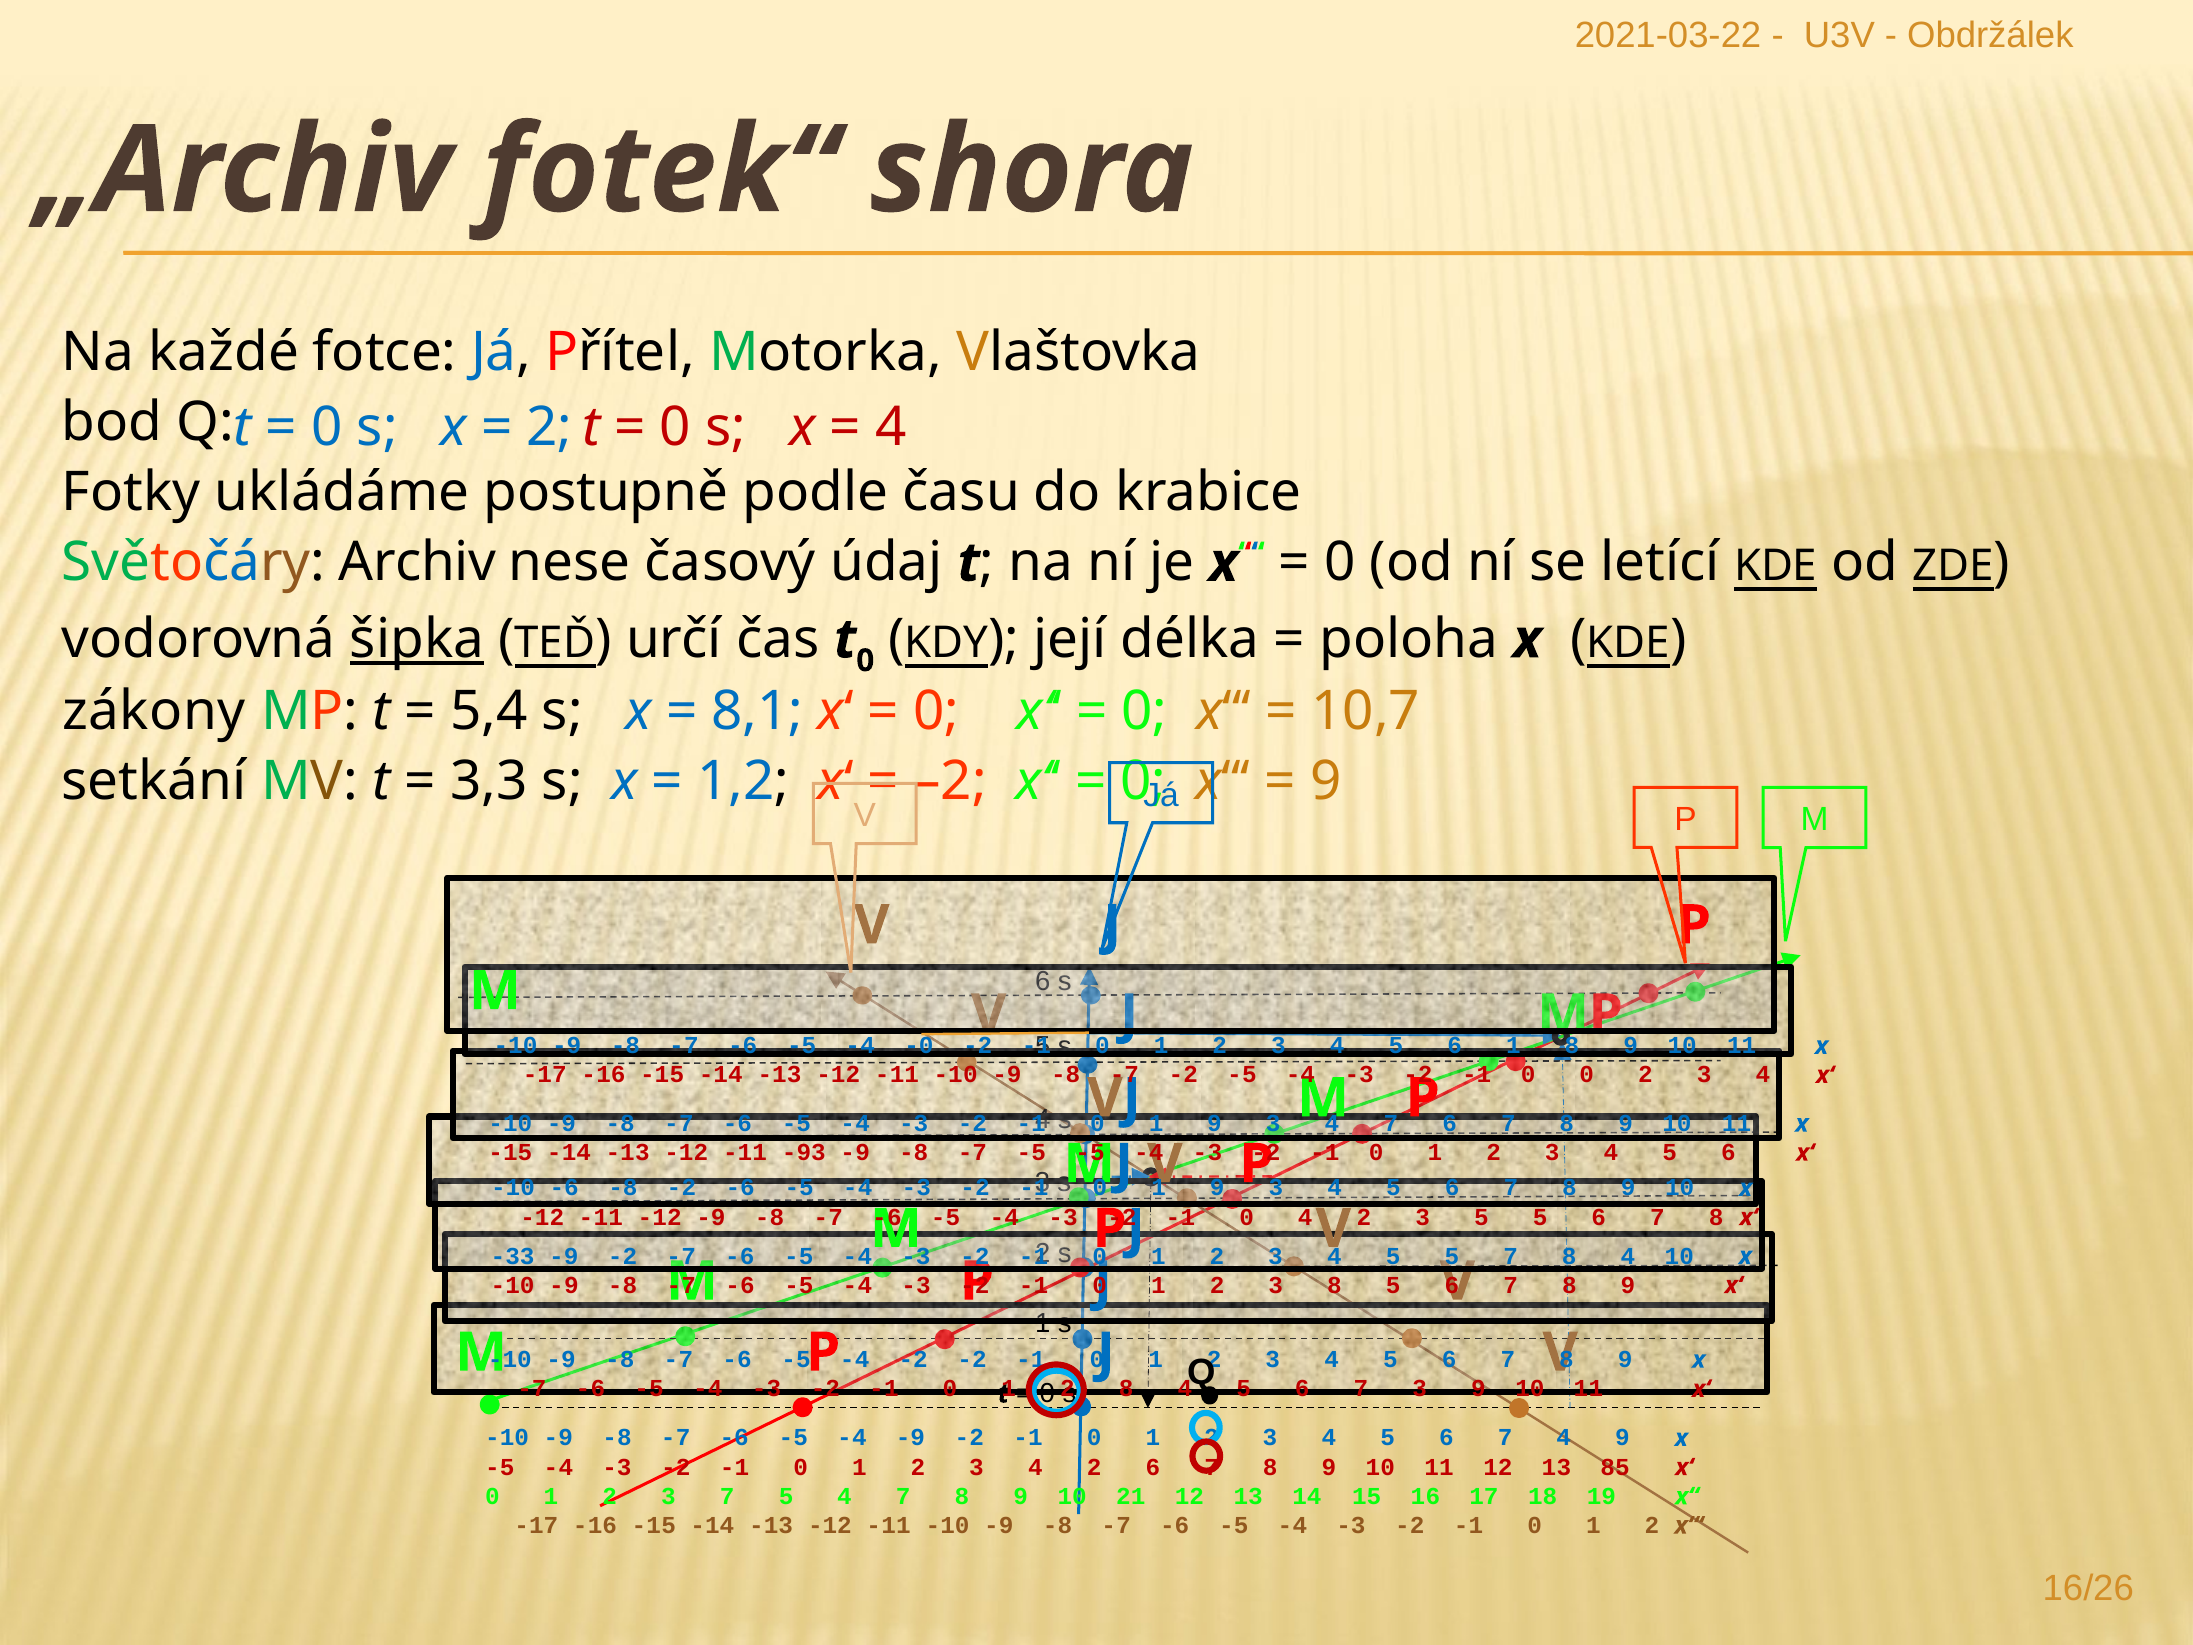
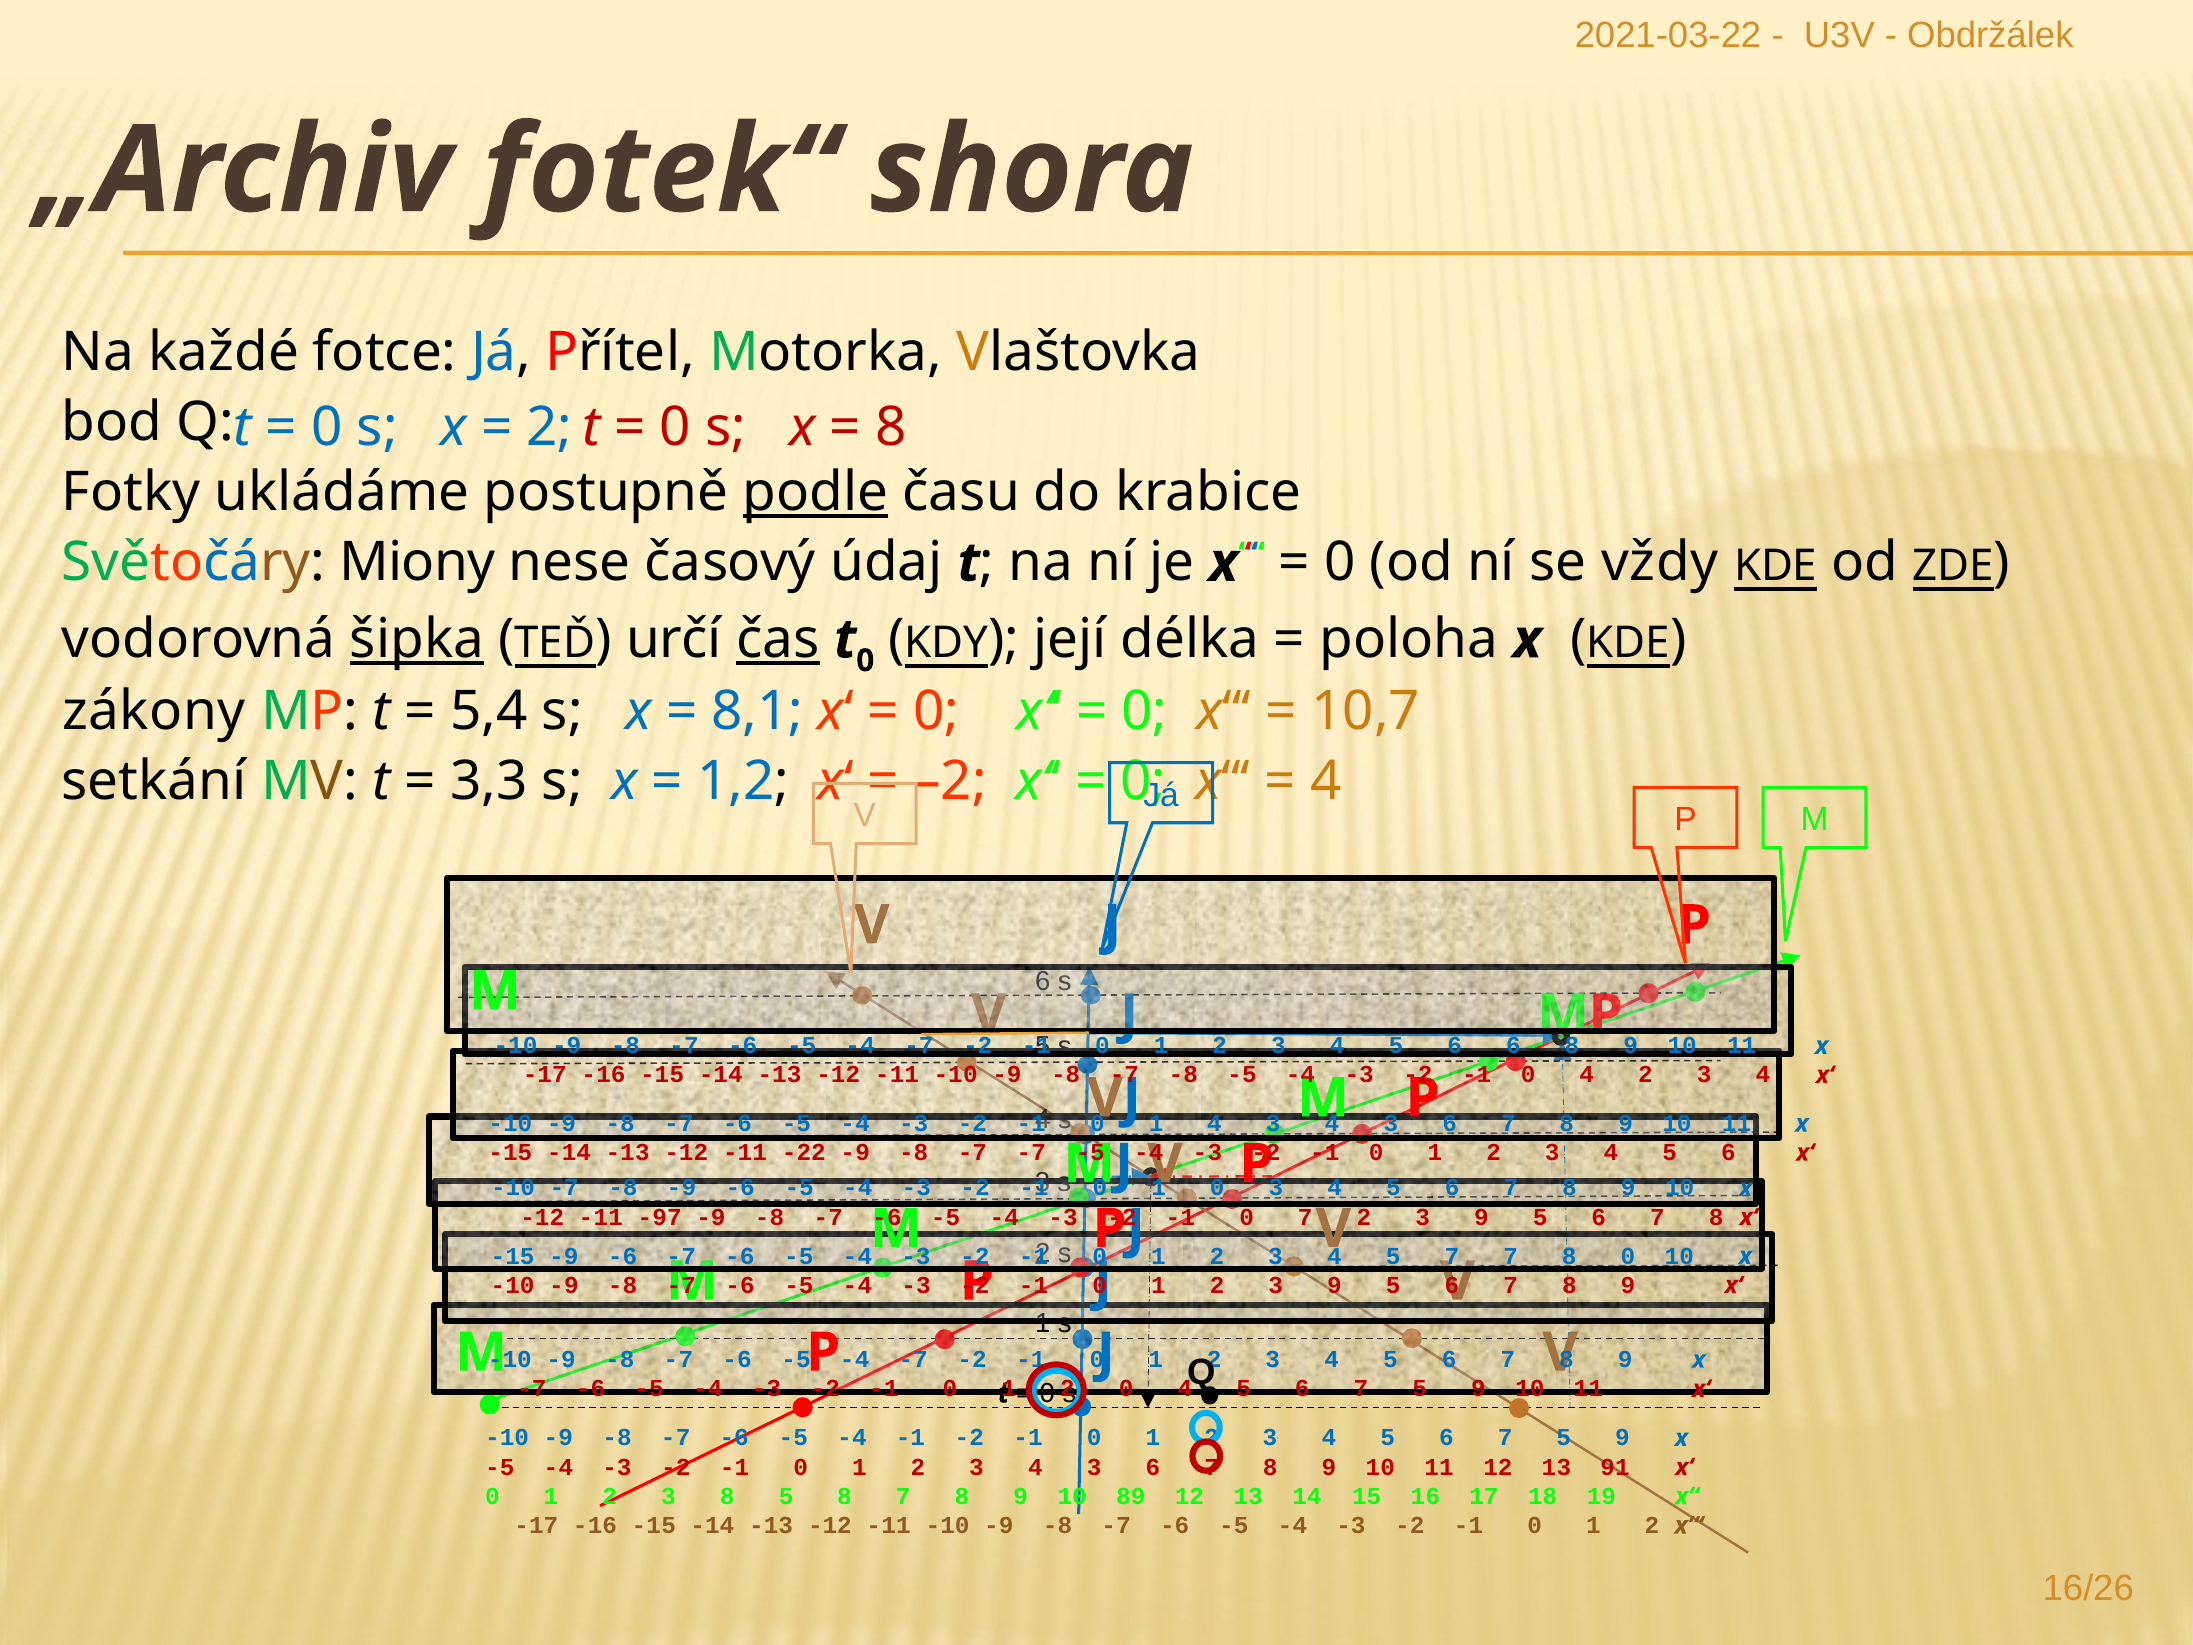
4 at (891, 427): 4 -> 8
podle underline: none -> present
Archiv: Archiv -> Miony
letící: letící -> vždy
čas underline: none -> present
9 at (1326, 781): 9 -> 4
-0 at (919, 1046): -0 -> -7
6 1: 1 -> 6
-8 -7 -2: -2 -> -8
-1 0 0: 0 -> 4
9 at (1215, 1123): 9 -> 4
7 at (1391, 1123): 7 -> 3
-93: -93 -> -22
-7 -5: -5 -> -7
-10 -6: -6 -> -7
-8 -2: -2 -> -9
9 at (1217, 1188): 9 -> 0
-11 -12: -12 -> -97
0 4: 4 -> 7
5 at (1481, 1217): 5 -> 9
-33 at (513, 1256): -33 -> -15
-2 at (623, 1256): -2 -> -6
5 at (1452, 1256): 5 -> 7
7 8 4: 4 -> 0
1 2 3 8: 8 -> 9
-2 at (913, 1359): -2 -> -7
8 at (1126, 1389): 8 -> 0
3 at (1420, 1389): 3 -> 5
-4 -9: -9 -> -1
4 at (1564, 1438): 4 -> 5
2 3 4 2: 2 -> 3
85: 85 -> 91
3 7: 7 -> 8
5 4: 4 -> 8
21: 21 -> 89
